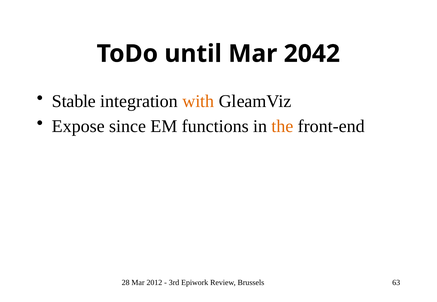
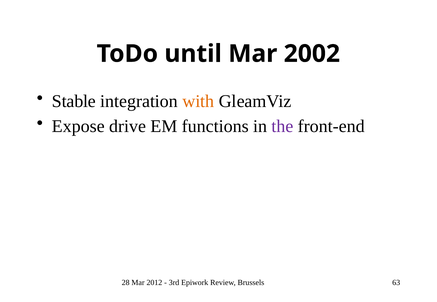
2042: 2042 -> 2002
since: since -> drive
the colour: orange -> purple
